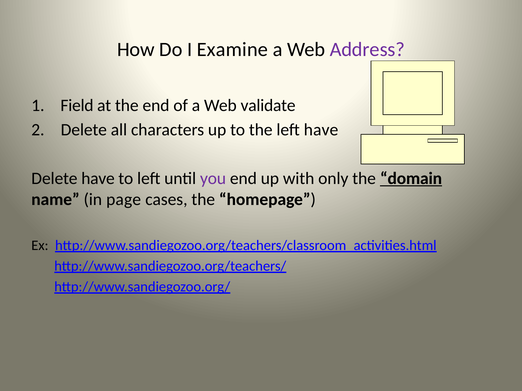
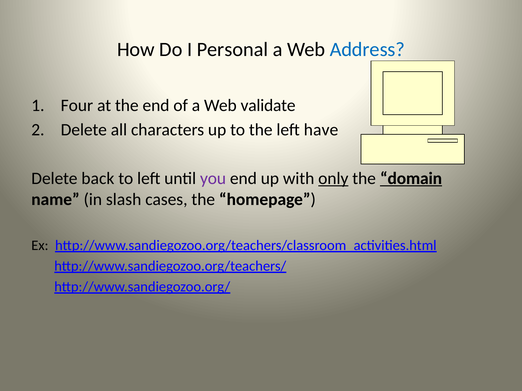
Examine: Examine -> Personal
Address colour: purple -> blue
Field: Field -> Four
Delete have: have -> back
only underline: none -> present
page: page -> slash
